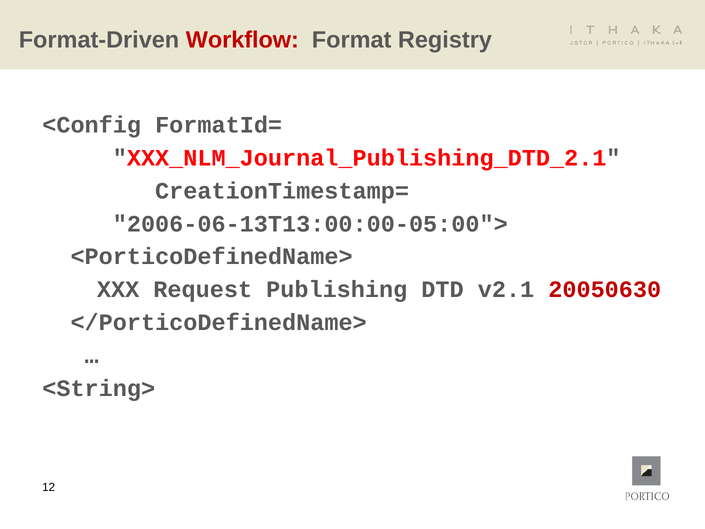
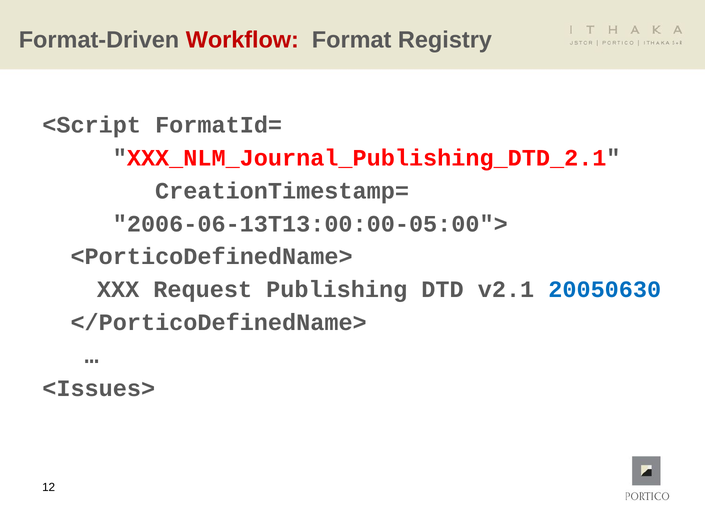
<Config: <Config -> <Script
20050630 colour: red -> blue
<String>: <String> -> <Issues>
